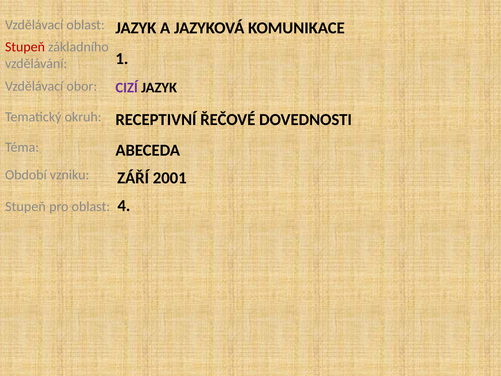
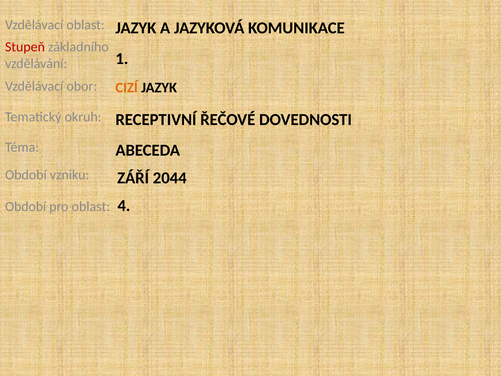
CIZÍ colour: purple -> orange
2001: 2001 -> 2044
Stupeň at (25, 206): Stupeň -> Období
